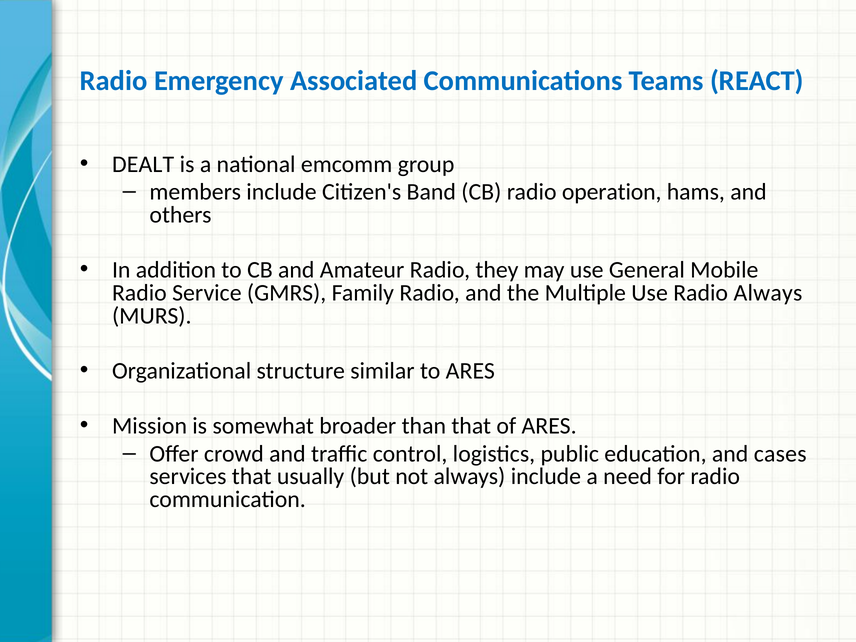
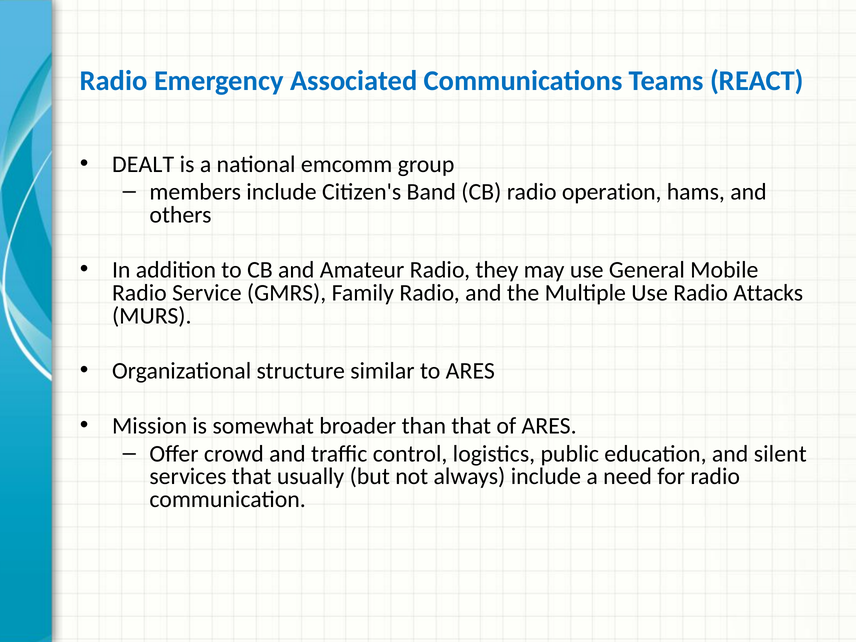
Radio Always: Always -> Attacks
cases: cases -> silent
